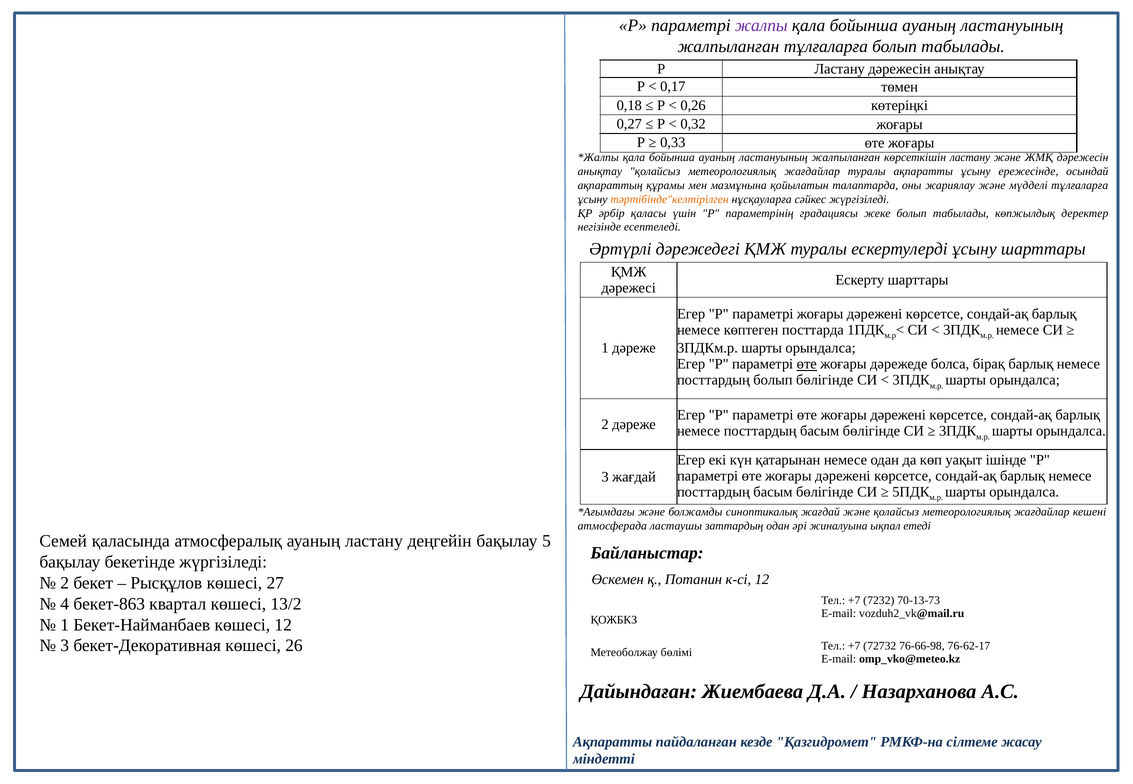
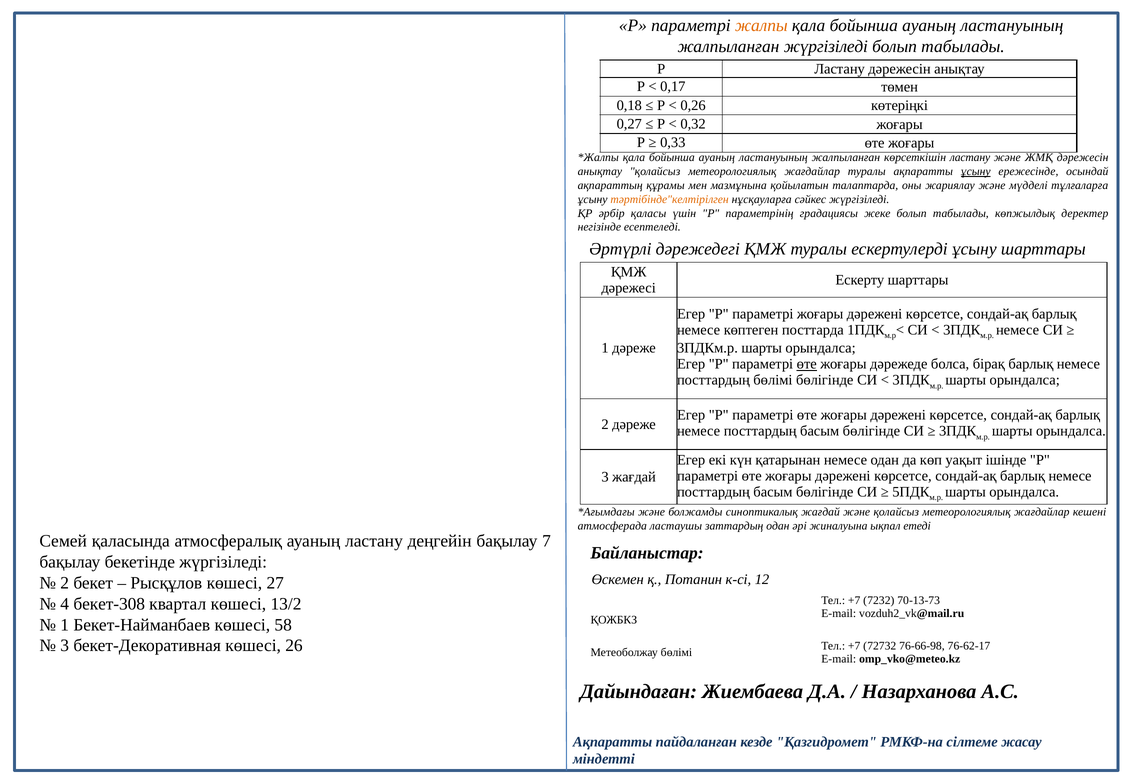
жалпы colour: purple -> orange
жалпыланған тұлғаларға: тұлғаларға -> жүргізіледі
ұсыну at (976, 172) underline: none -> present
посттардың болып: болып -> бөлімі
5: 5 -> 7
бекет-863: бекет-863 -> бекет-308
көшесі 12: 12 -> 58
